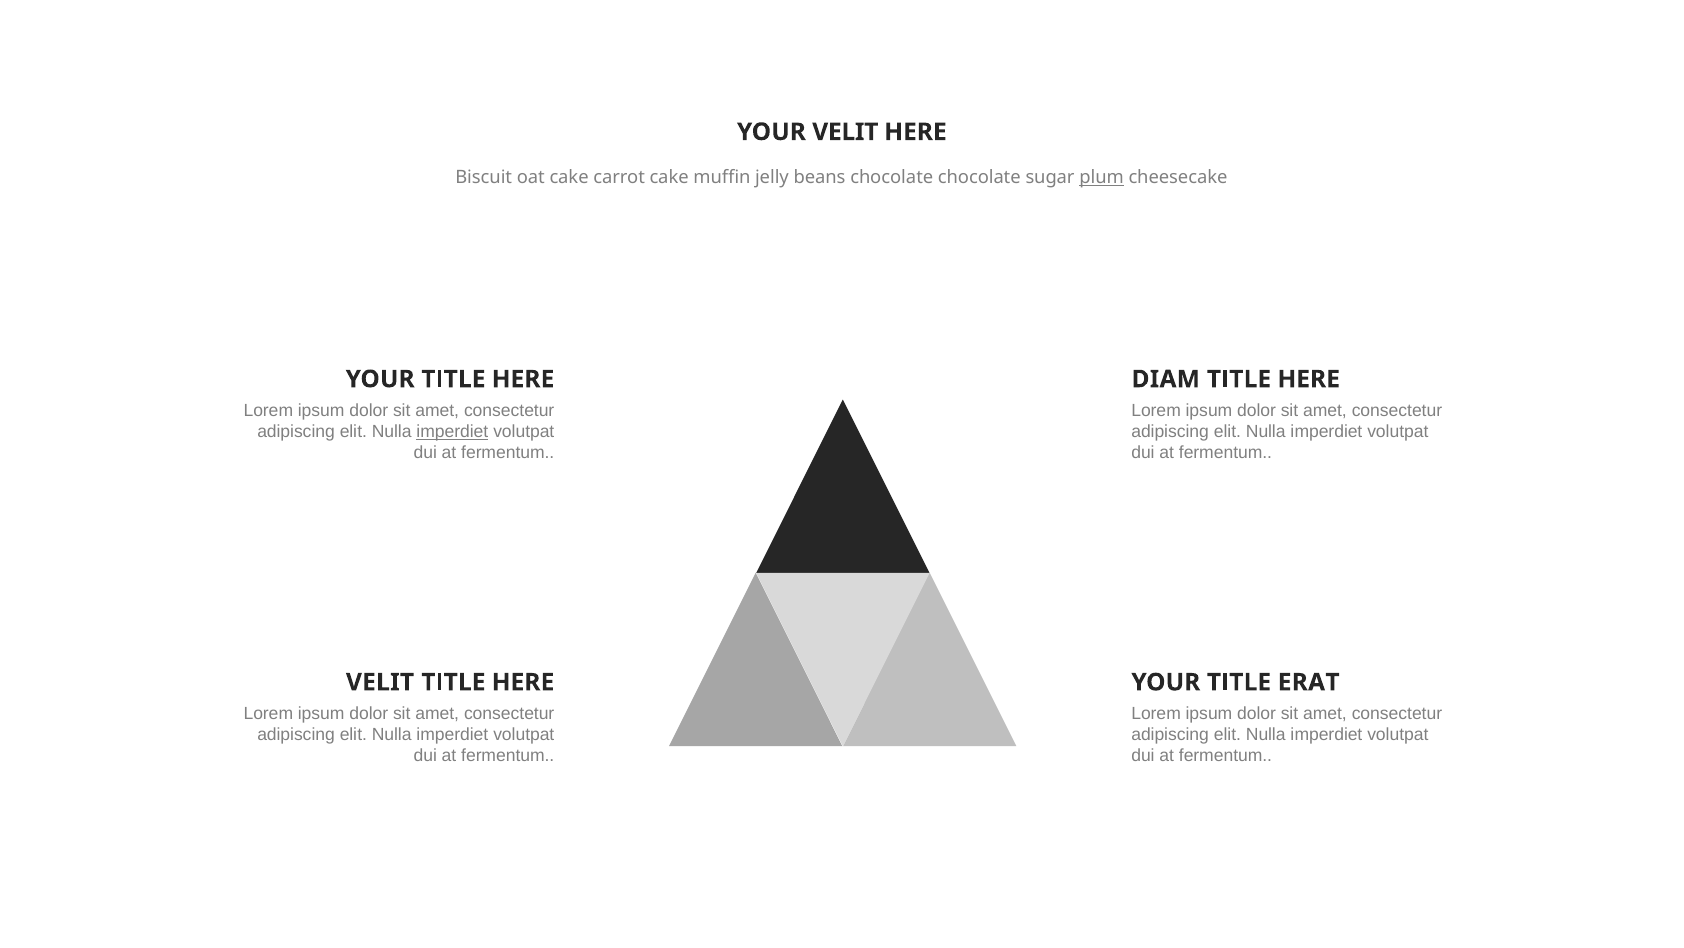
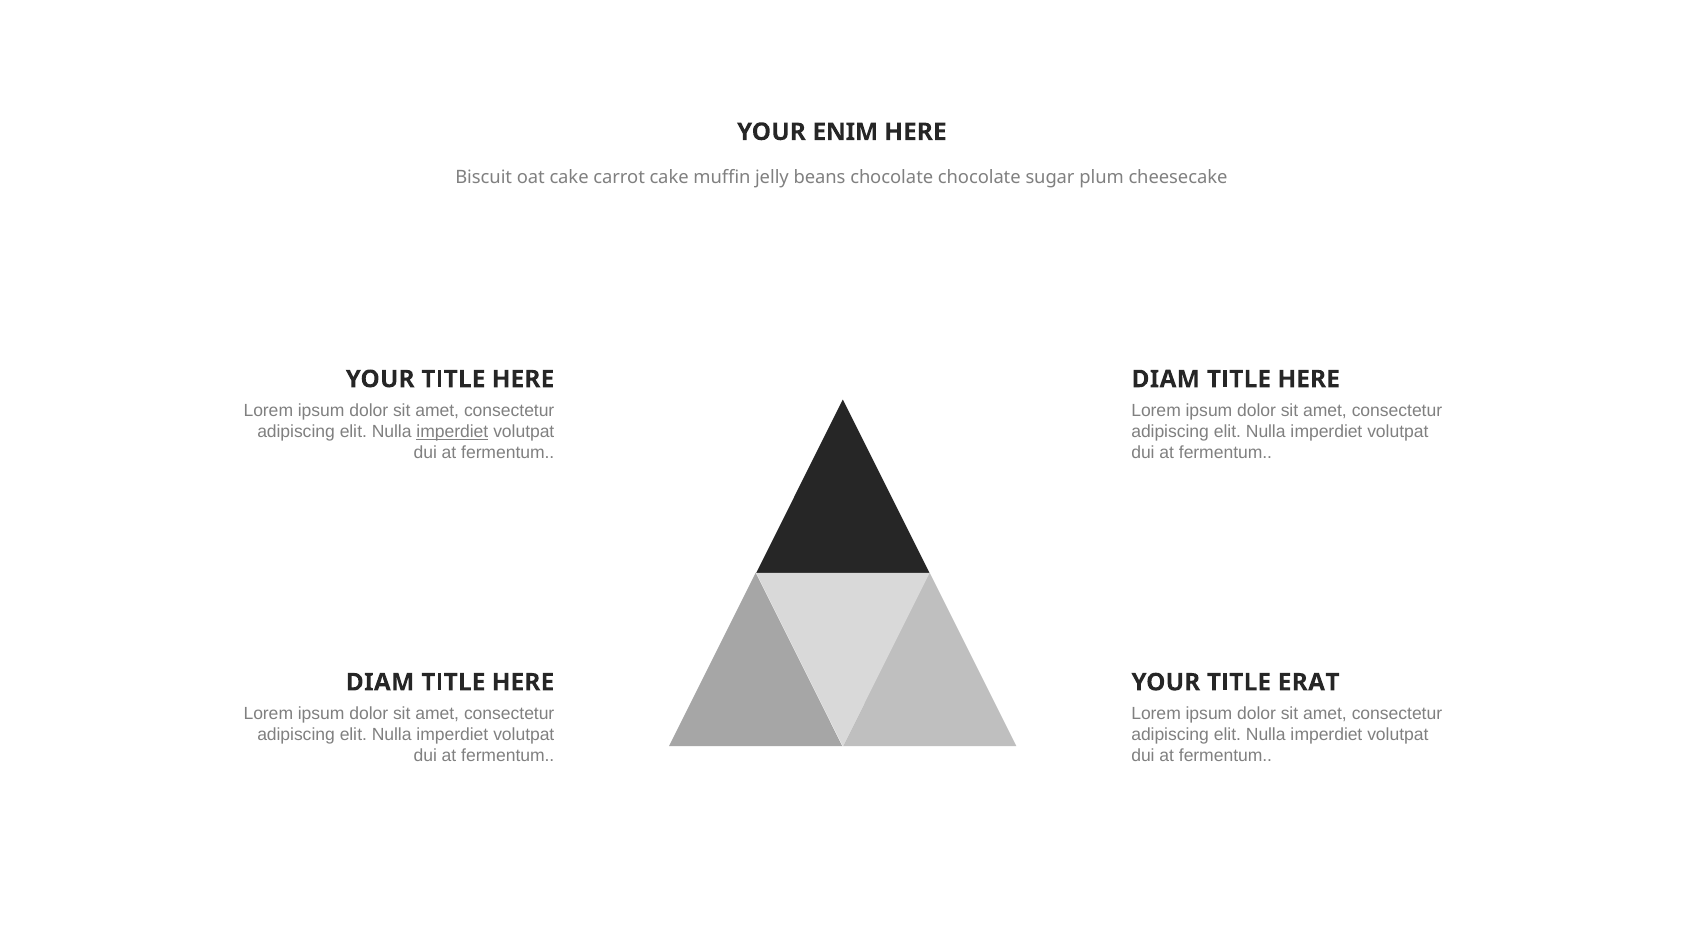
YOUR VELIT: VELIT -> ENIM
plum underline: present -> none
VELIT at (380, 682): VELIT -> DIAM
